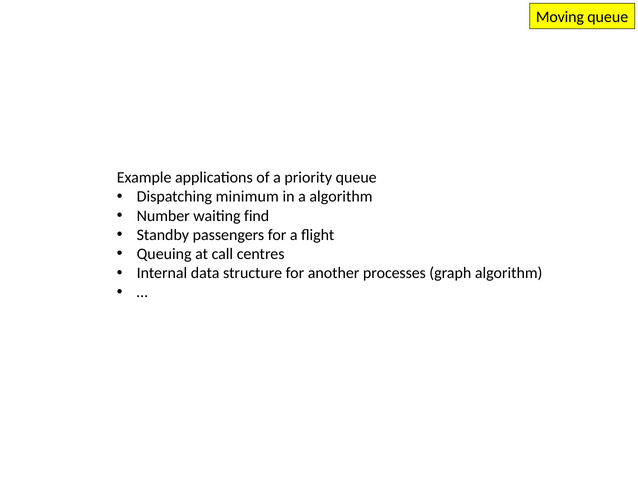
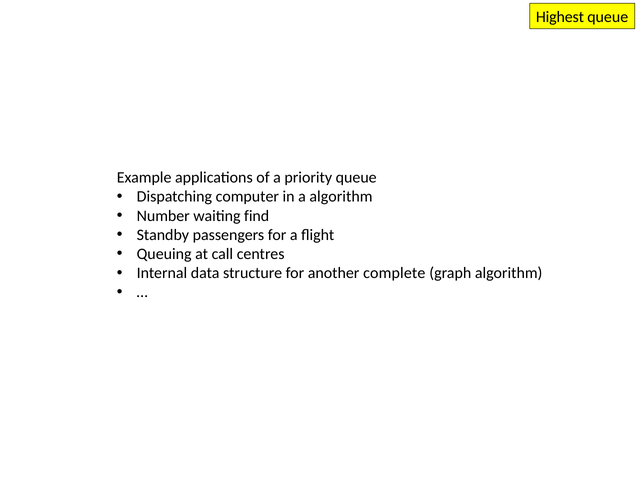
Moving: Moving -> Highest
minimum: minimum -> computer
processes: processes -> complete
